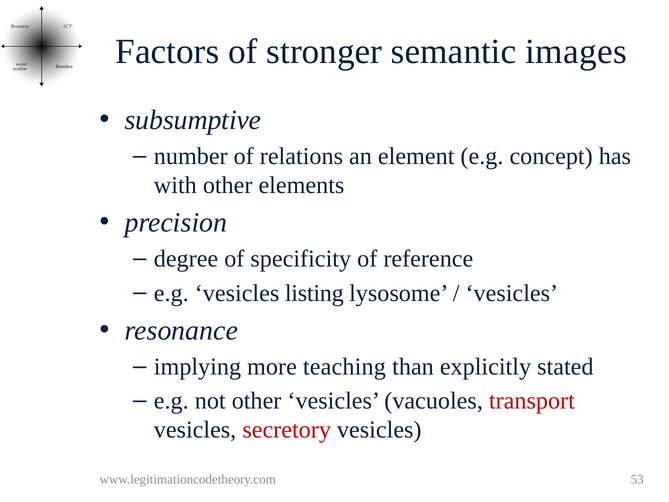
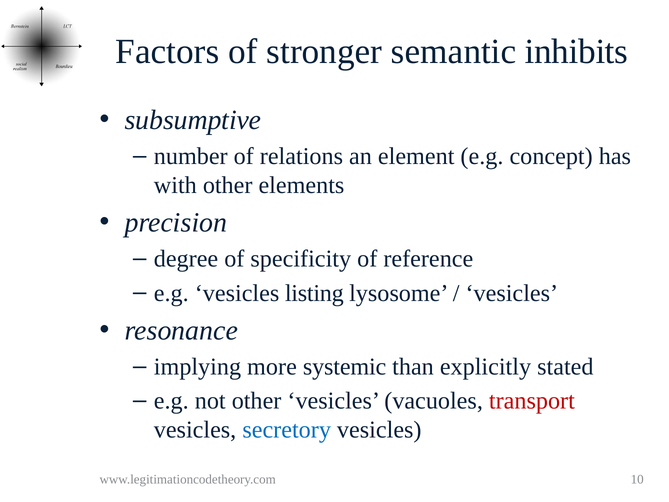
images: images -> inhibits
teaching: teaching -> systemic
secretory colour: red -> blue
53: 53 -> 10
